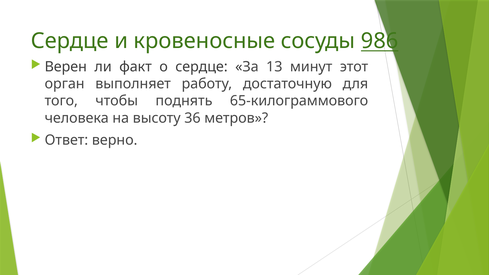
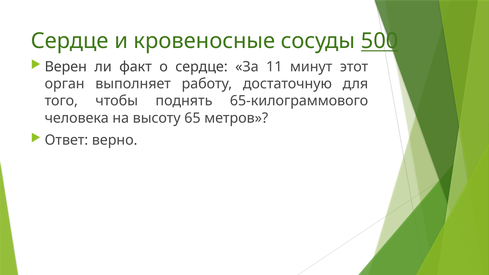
986: 986 -> 500
13: 13 -> 11
36: 36 -> 65
